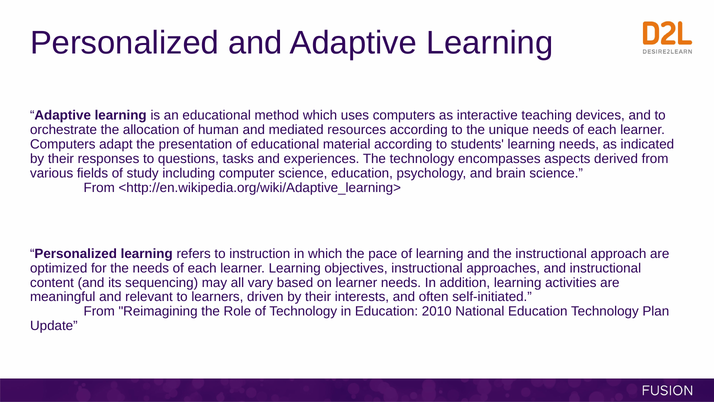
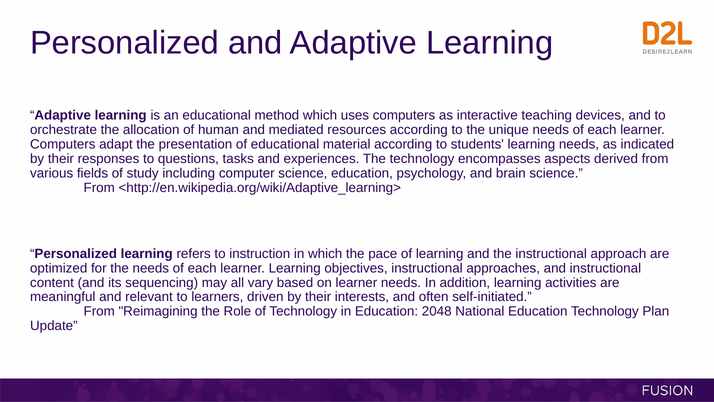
2010: 2010 -> 2048
